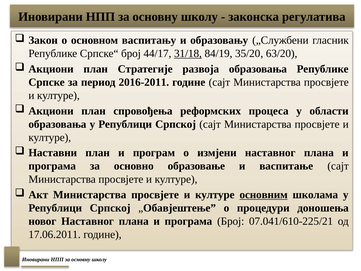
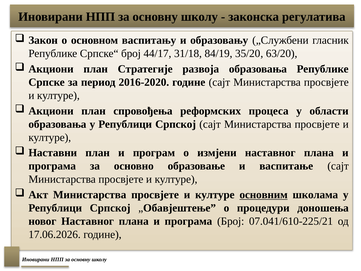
31/18 underline: present -> none
2016-2011: 2016-2011 -> 2016-2020
17.06.2011: 17.06.2011 -> 17.06.2026
